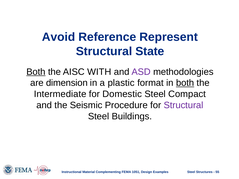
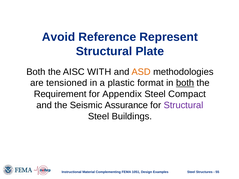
State: State -> Plate
Both at (36, 72) underline: present -> none
ASD colour: purple -> orange
dimension: dimension -> tensioned
Intermediate: Intermediate -> Requirement
Domestic: Domestic -> Appendix
Procedure: Procedure -> Assurance
